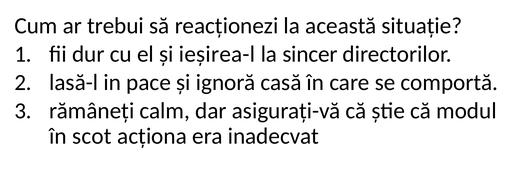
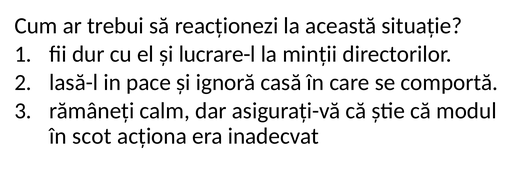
ieșirea-l: ieșirea-l -> lucrare-l
sincer: sincer -> minții
